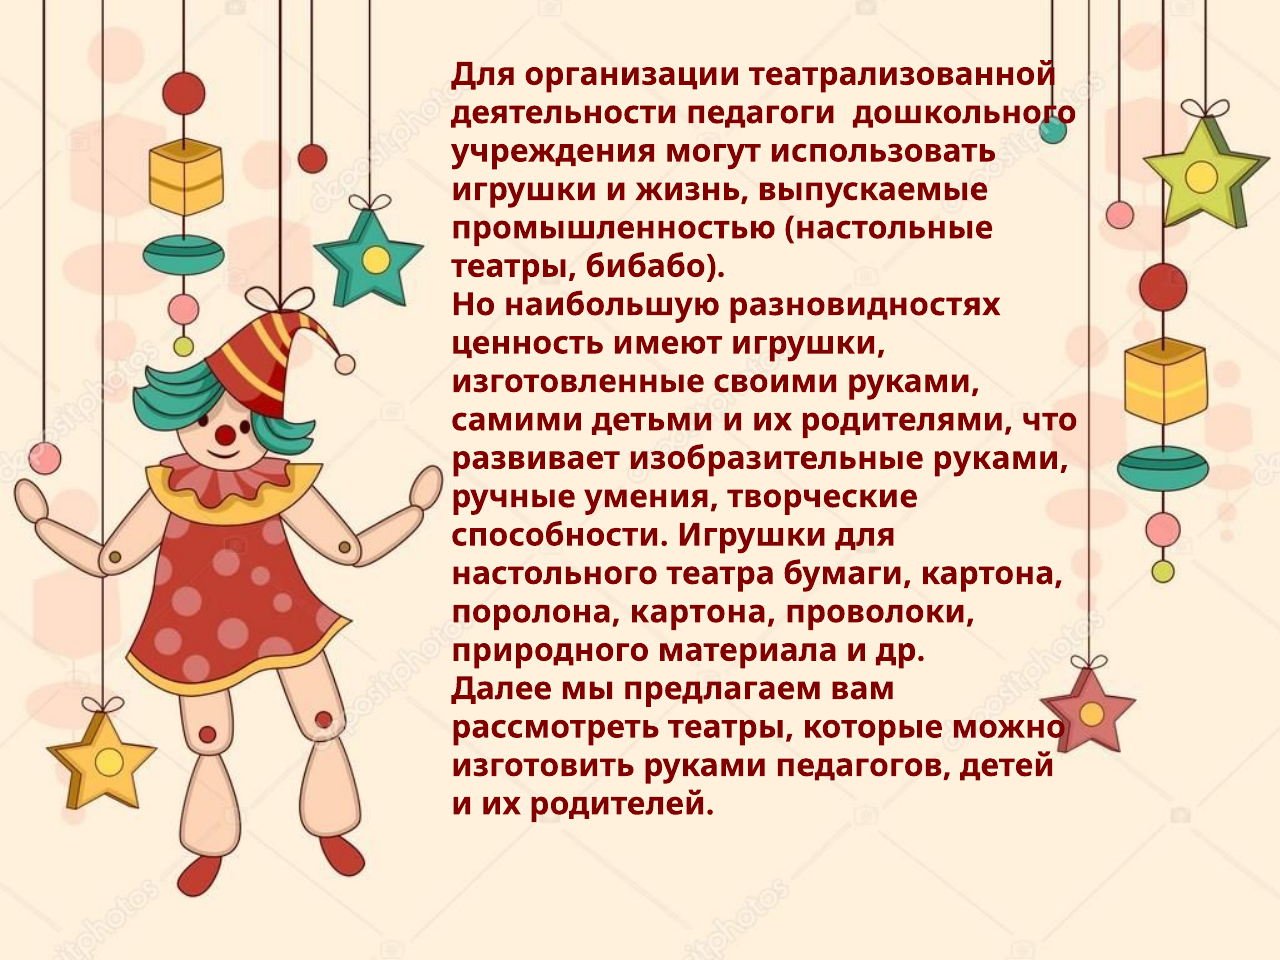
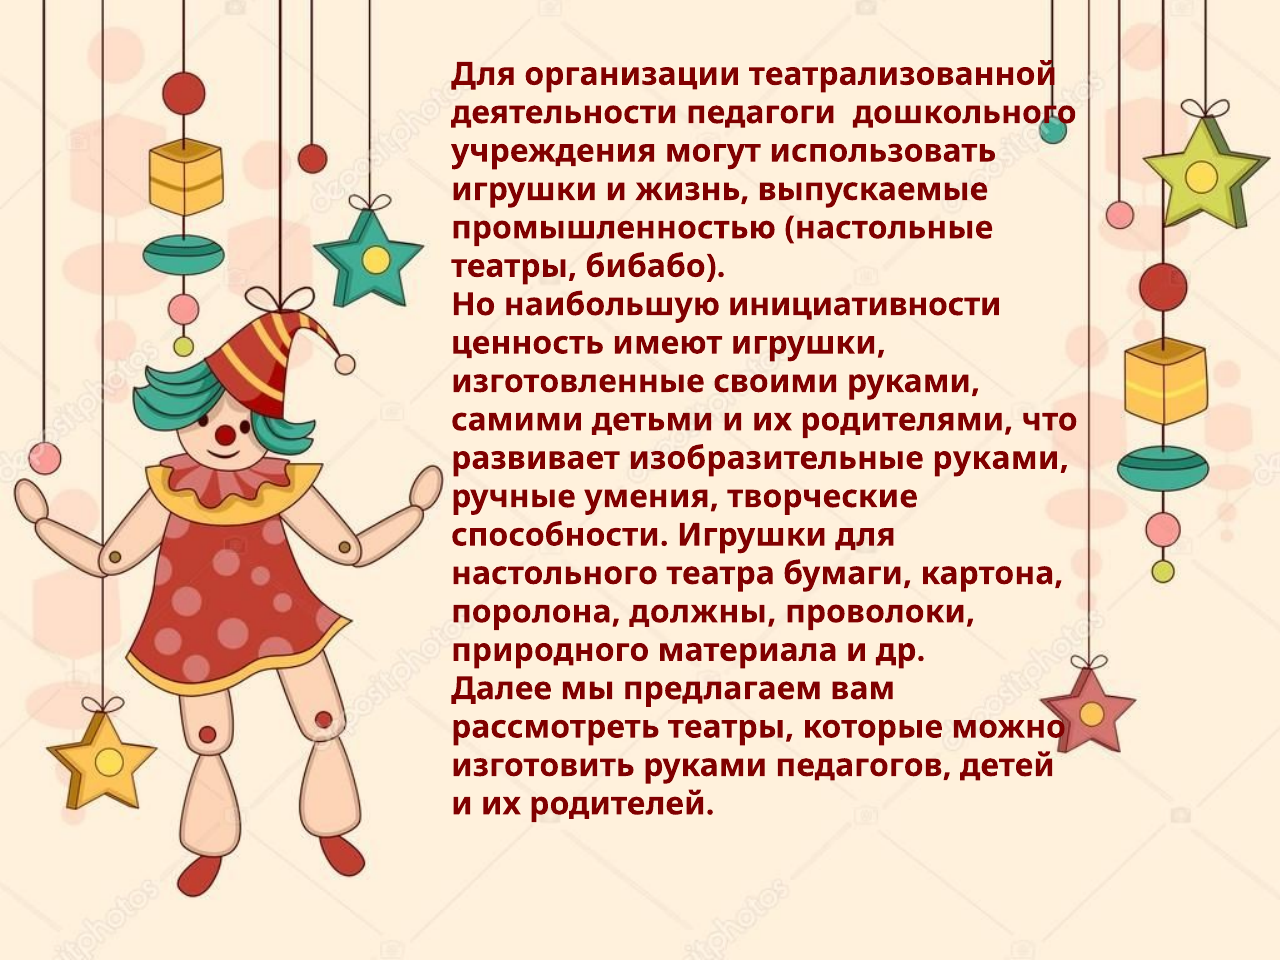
разновидностях: разновидностях -> инициативности
поролона картона: картона -> должны
